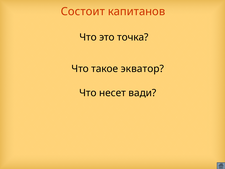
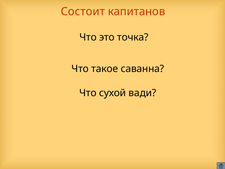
экватор: экватор -> саванна
несет: несет -> сухой
